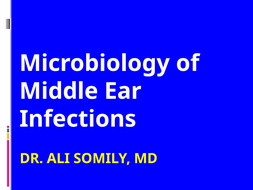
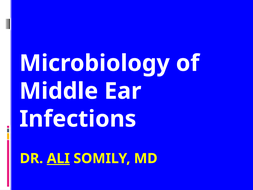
ALI underline: none -> present
